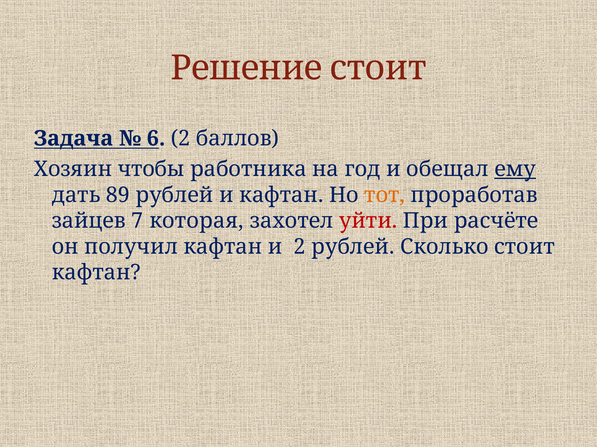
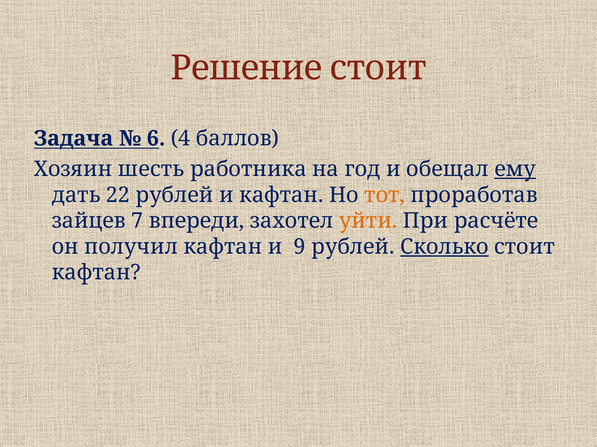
6 2: 2 -> 4
чтобы: чтобы -> шесть
89: 89 -> 22
которая: которая -> впереди
уйти colour: red -> orange
и 2: 2 -> 9
Сколько underline: none -> present
